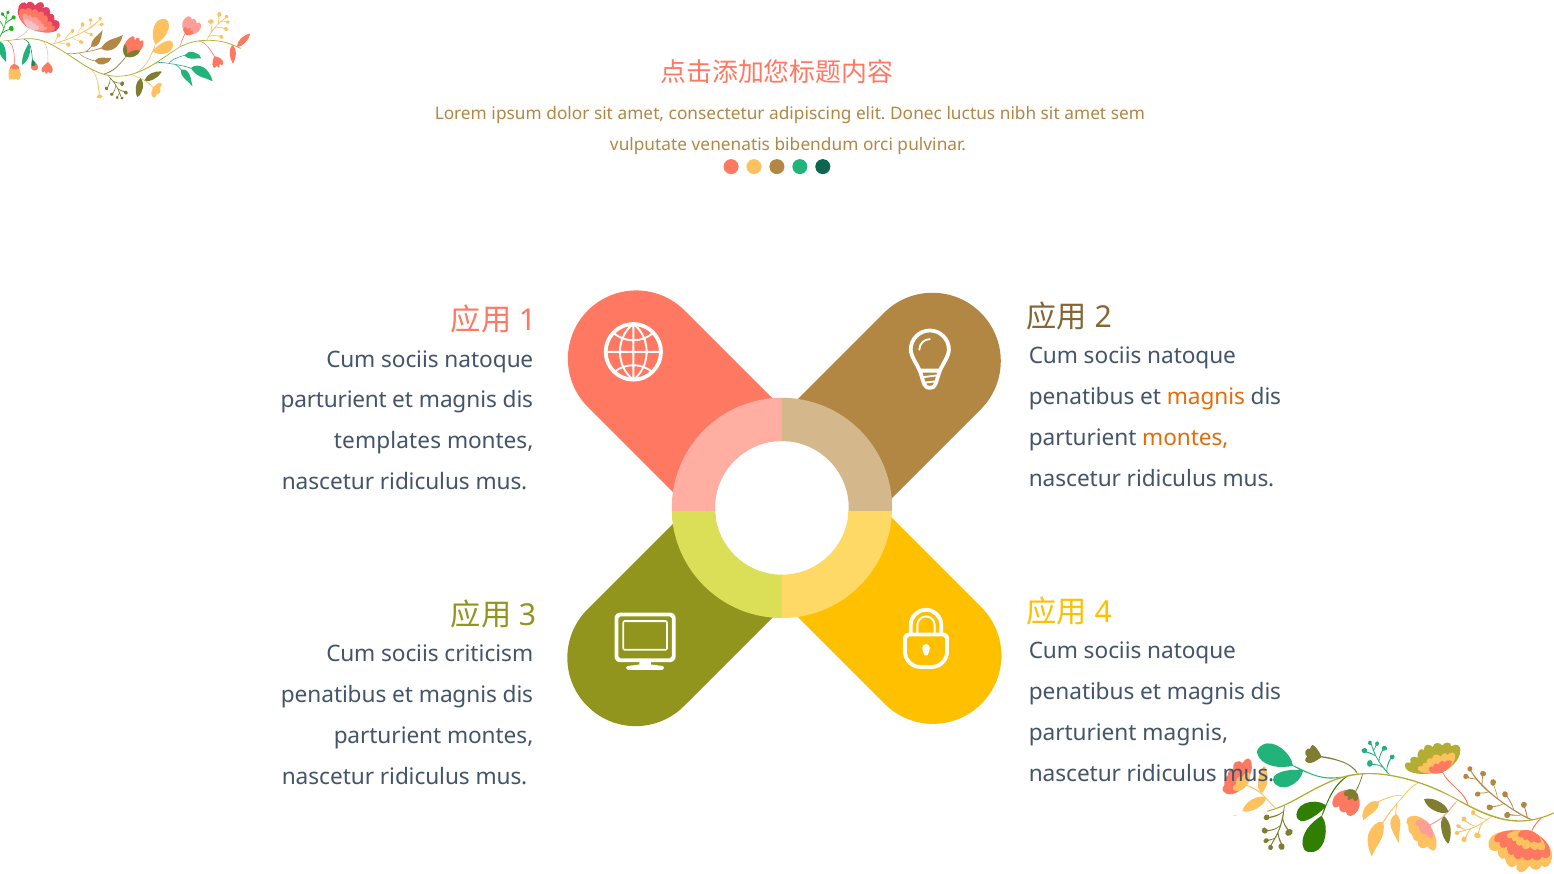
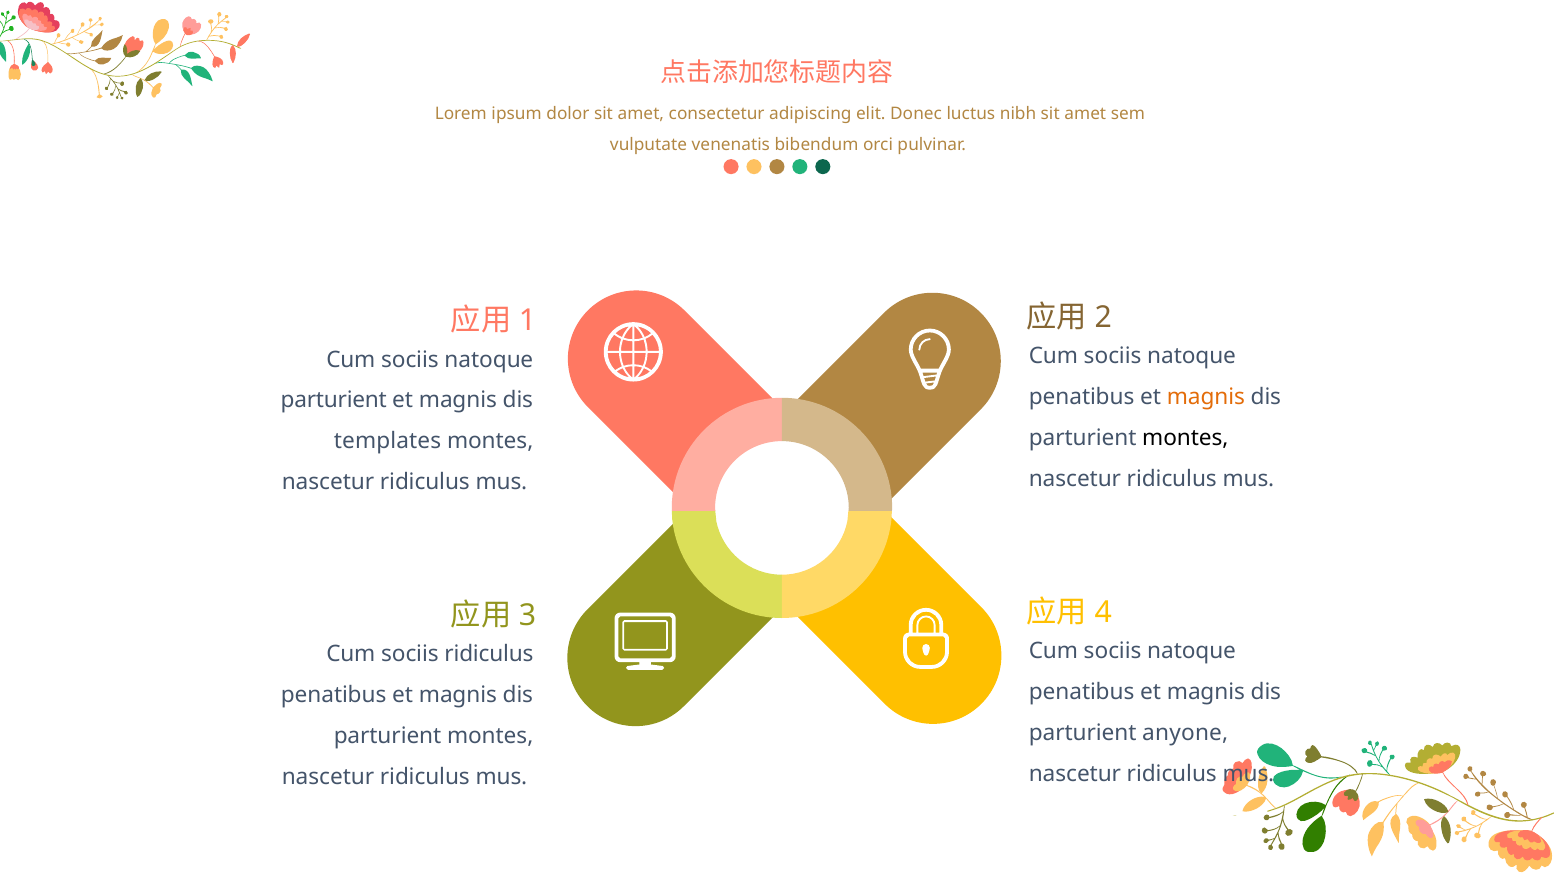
montes at (1185, 438) colour: orange -> black
sociis criticism: criticism -> ridiculus
parturient magnis: magnis -> anyone
